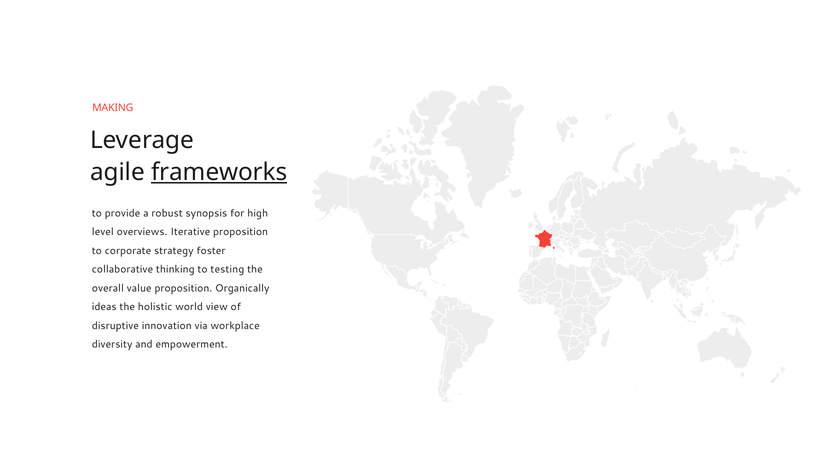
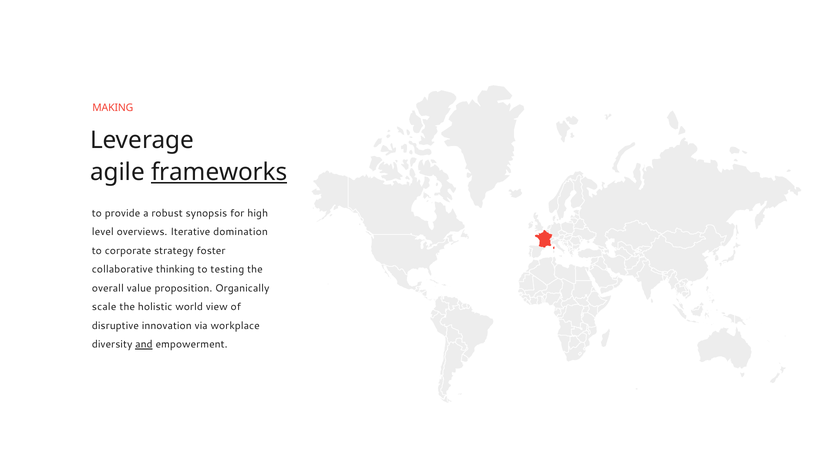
Iterative proposition: proposition -> domination
ideas: ideas -> scale
and underline: none -> present
